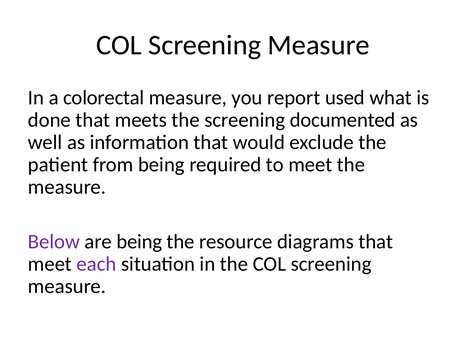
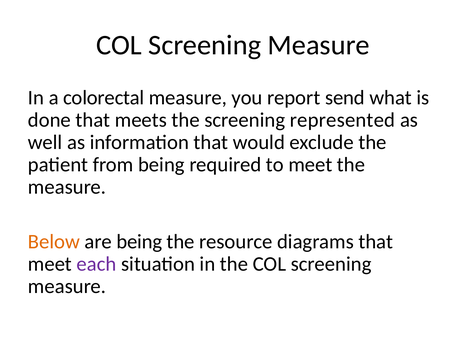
used: used -> send
documented: documented -> represented
Below colour: purple -> orange
